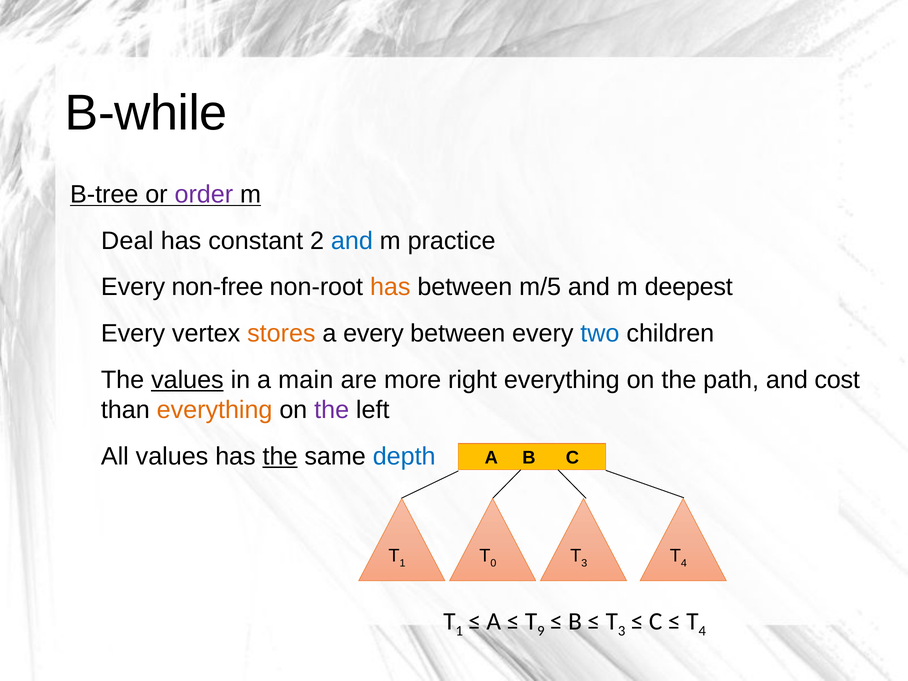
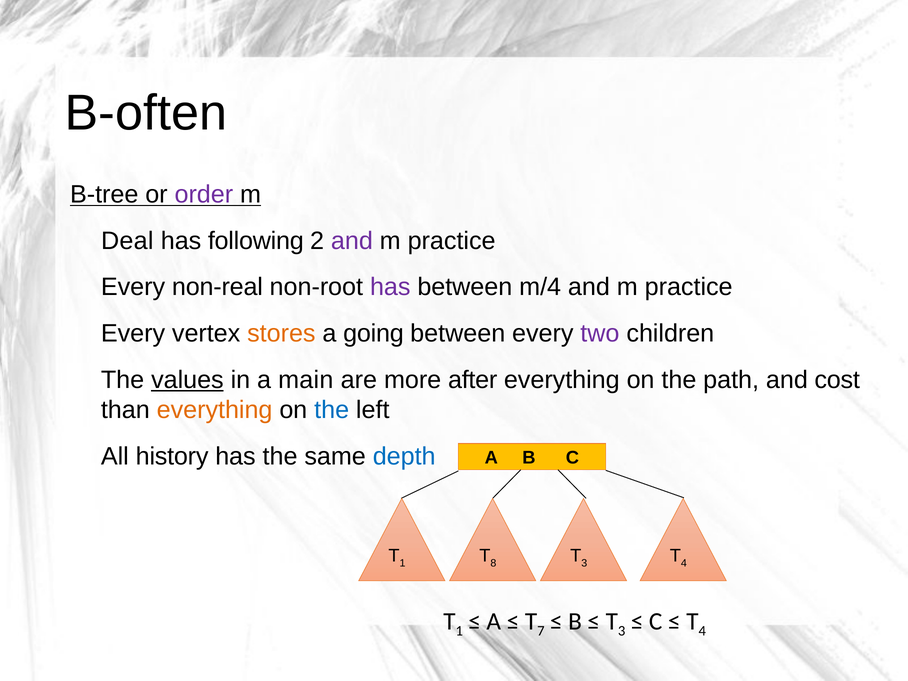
B-while: B-while -> B-often
constant: constant -> following
and at (352, 241) colour: blue -> purple
non-free: non-free -> non-real
has at (390, 287) colour: orange -> purple
m/5: m/5 -> m/4
deepest at (689, 287): deepest -> practice
a every: every -> going
two colour: blue -> purple
right: right -> after
the at (332, 410) colour: purple -> blue
All values: values -> history
the at (280, 456) underline: present -> none
0: 0 -> 8
9: 9 -> 7
